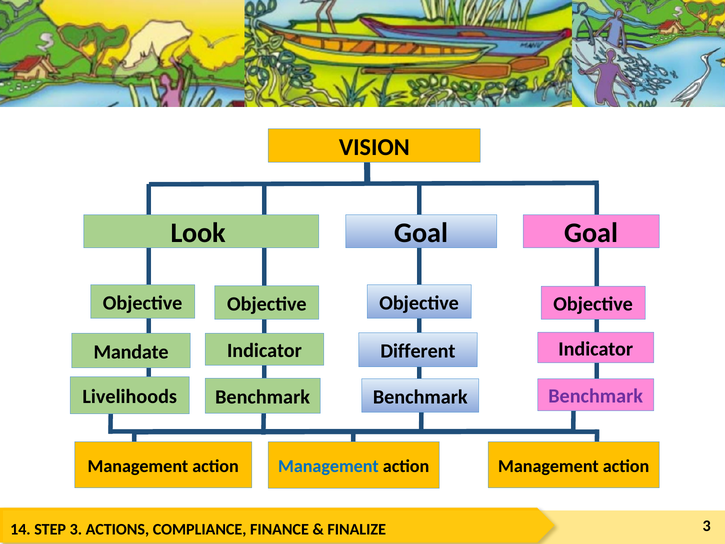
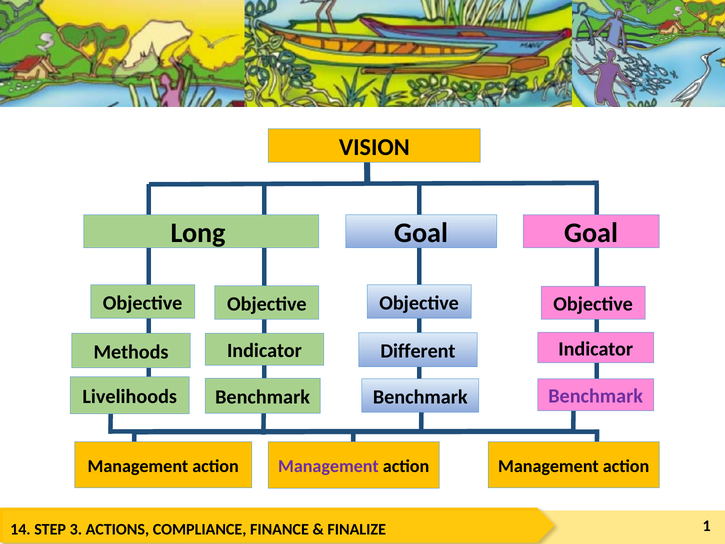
Look: Look -> Long
Mandate: Mandate -> Methods
Management at (328, 466) colour: blue -> purple
3 at (707, 526): 3 -> 1
